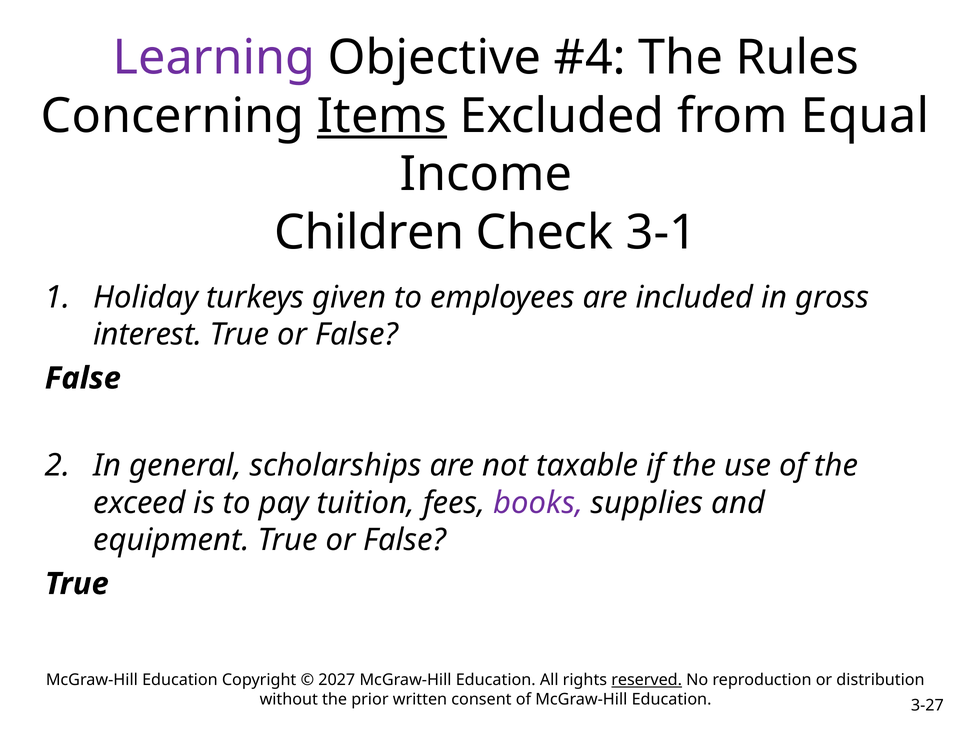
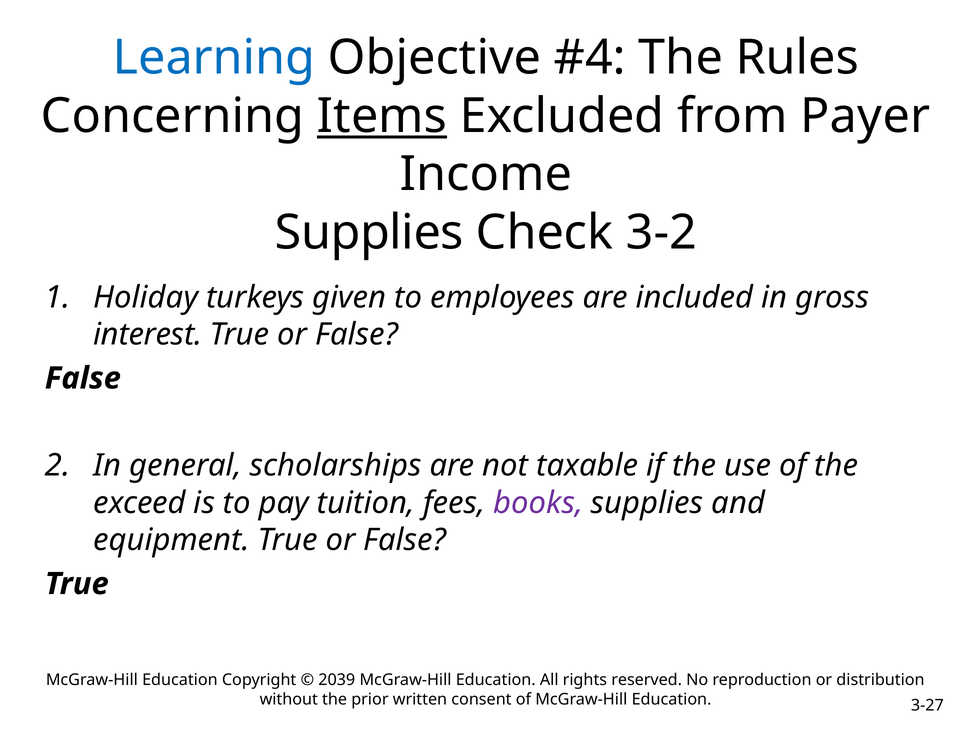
Learning colour: purple -> blue
Equal: Equal -> Payer
Children at (369, 233): Children -> Supplies
3-1: 3-1 -> 3-2
2027: 2027 -> 2039
reserved underline: present -> none
